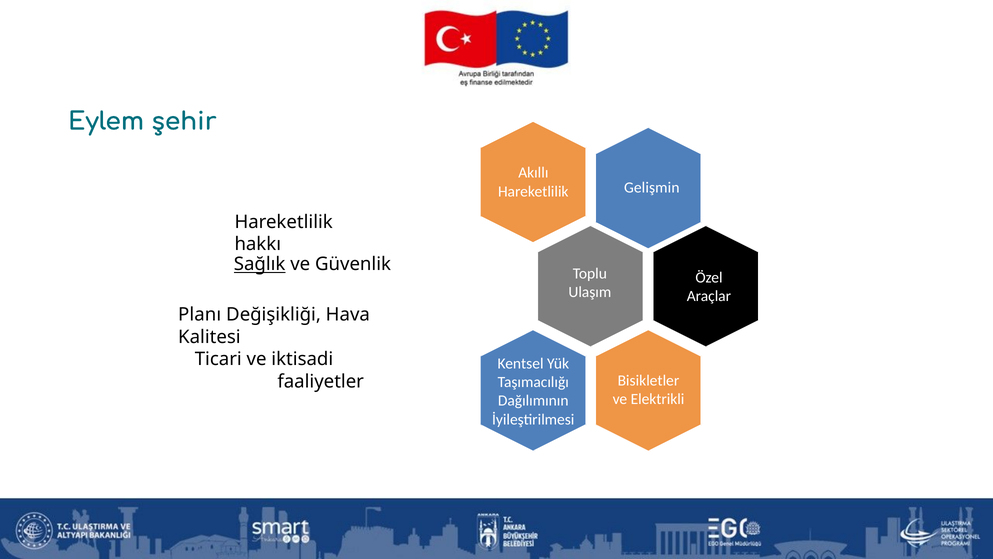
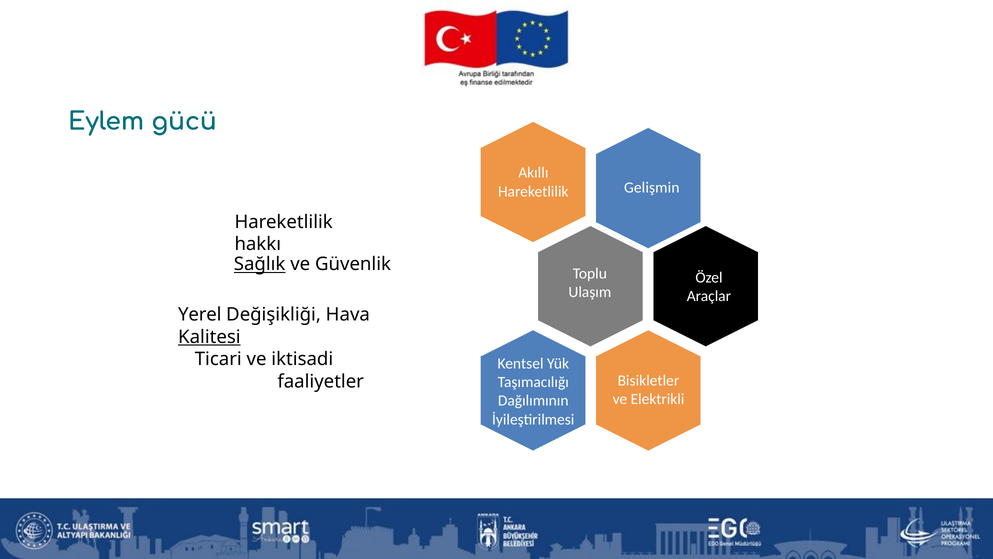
şehir: şehir -> gücü
Planı: Planı -> Yerel
Kalitesi underline: none -> present
